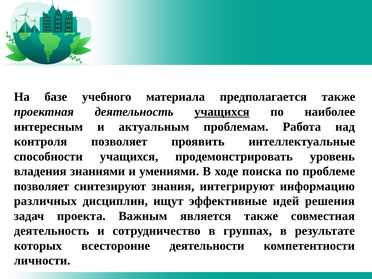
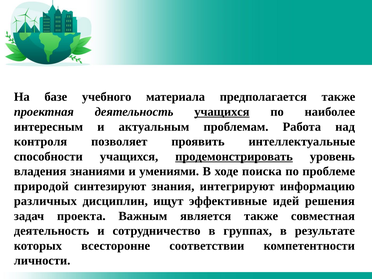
продемонстрировать underline: none -> present
позволяет at (41, 186): позволяет -> природой
деятельности: деятельности -> соответствии
